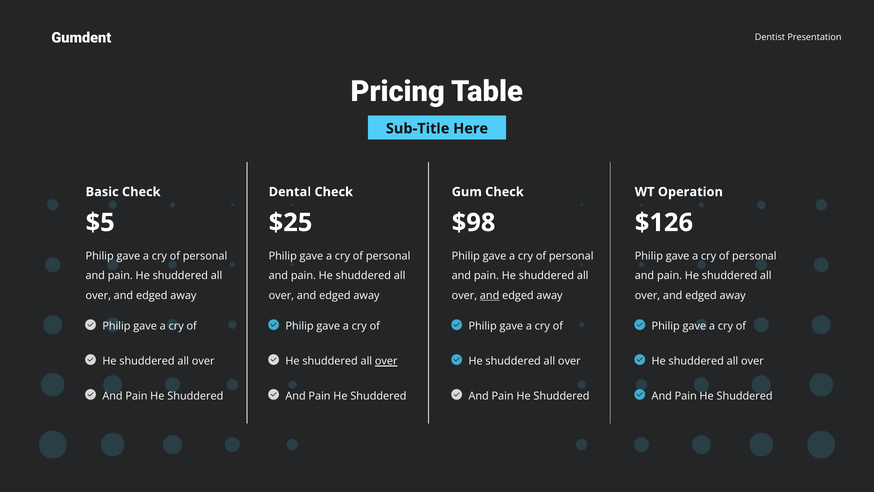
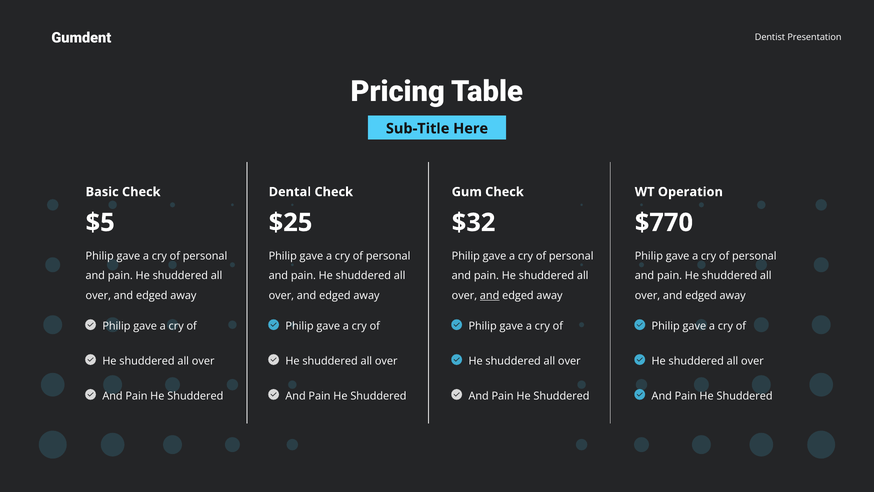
$98: $98 -> $32
$126: $126 -> $770
over at (386, 361) underline: present -> none
